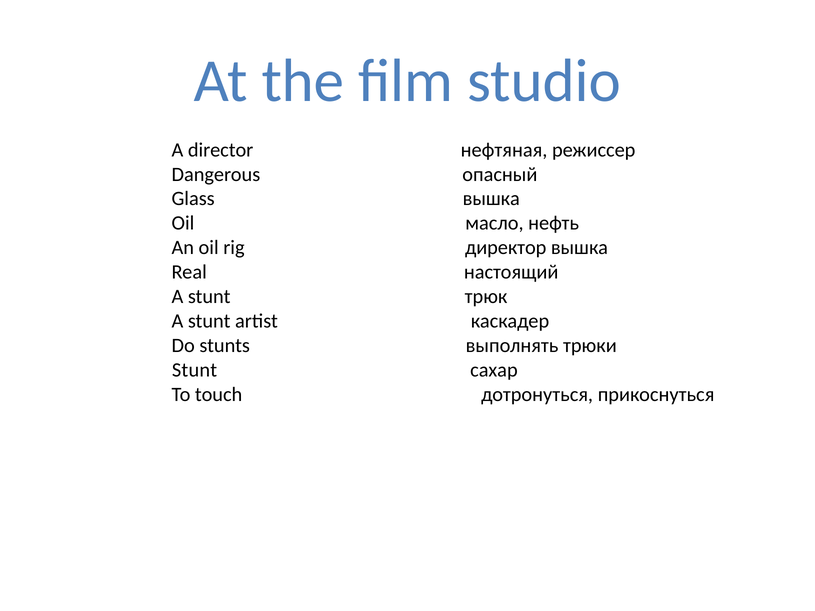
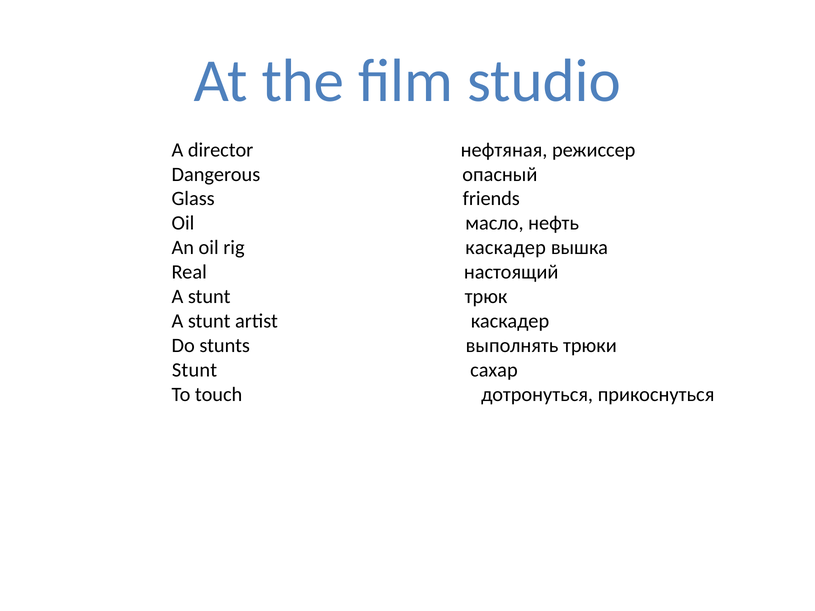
Glass вышка: вышка -> friends
rig директор: директор -> каскадер
